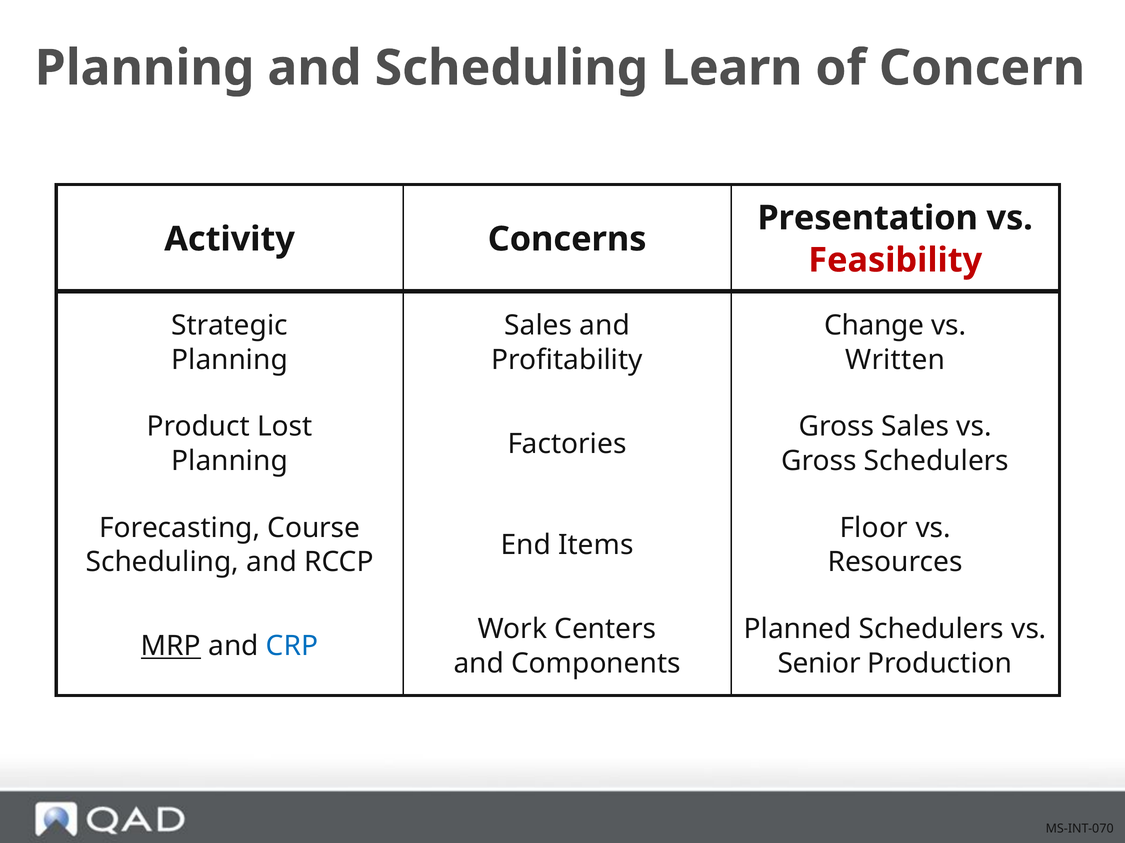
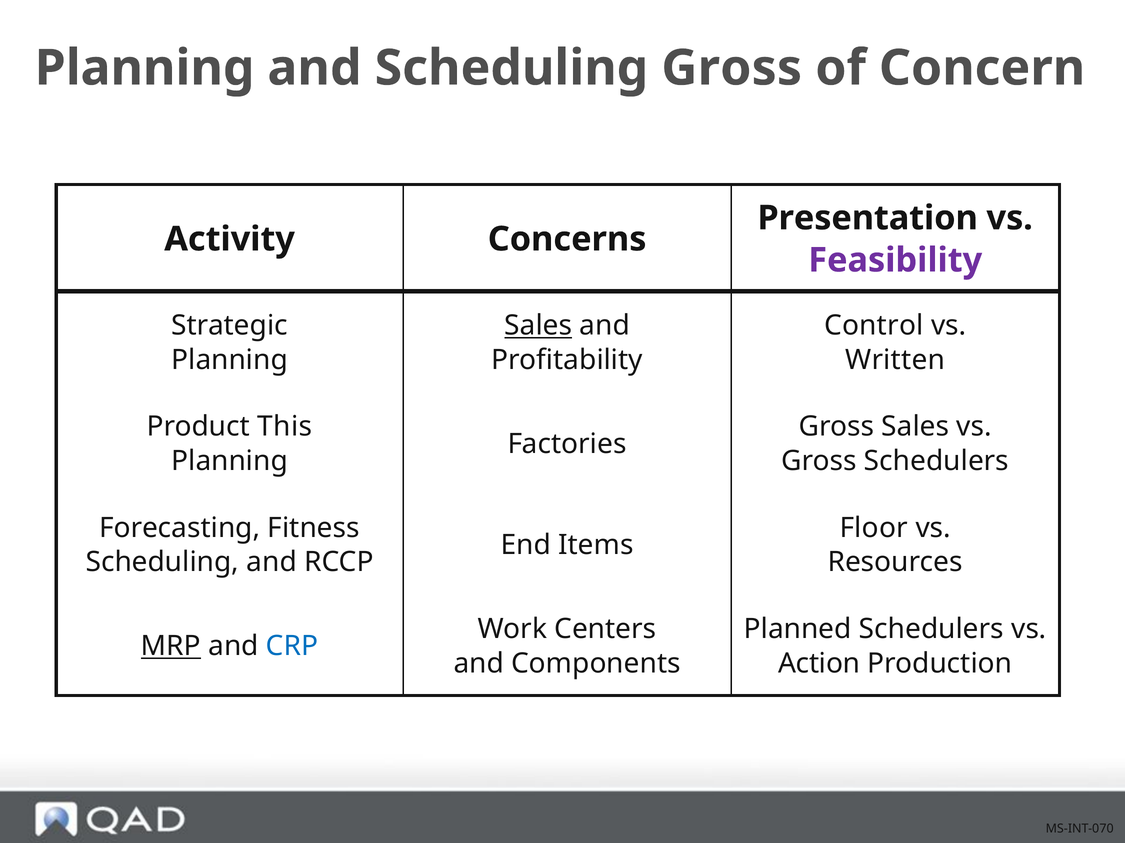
Scheduling Learn: Learn -> Gross
Feasibility colour: red -> purple
Sales at (538, 326) underline: none -> present
Change: Change -> Control
Lost: Lost -> This
Course: Course -> Fitness
Senior: Senior -> Action
